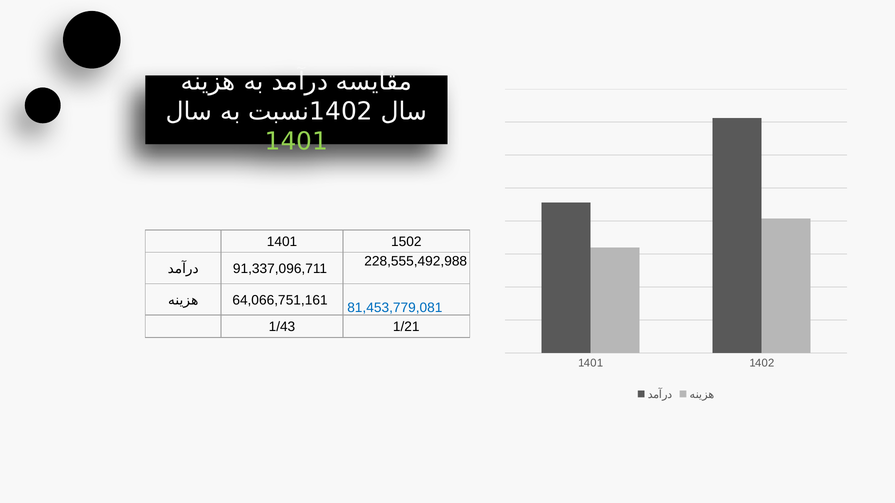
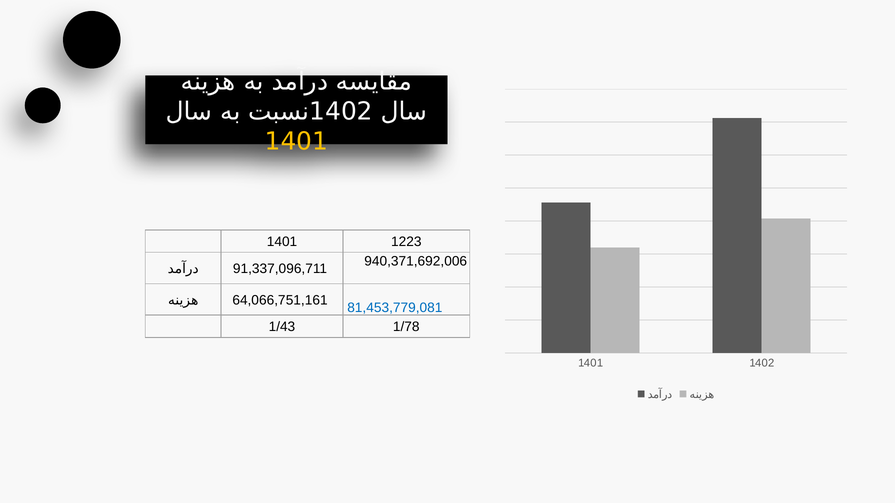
1401 at (296, 141) colour: light green -> yellow
1502: 1502 -> 1223
228,555,492,988: 228,555,492,988 -> 940,371,692,006
1/21: 1/21 -> 1/78
